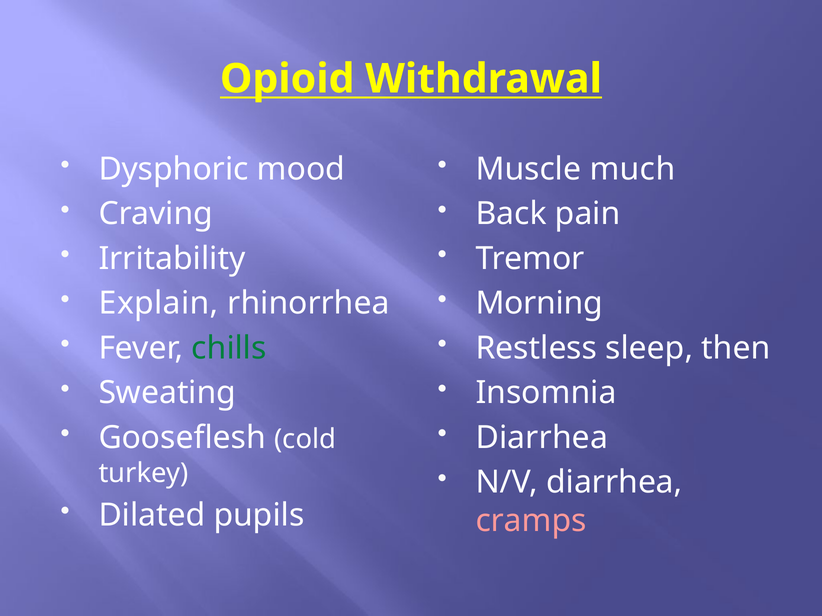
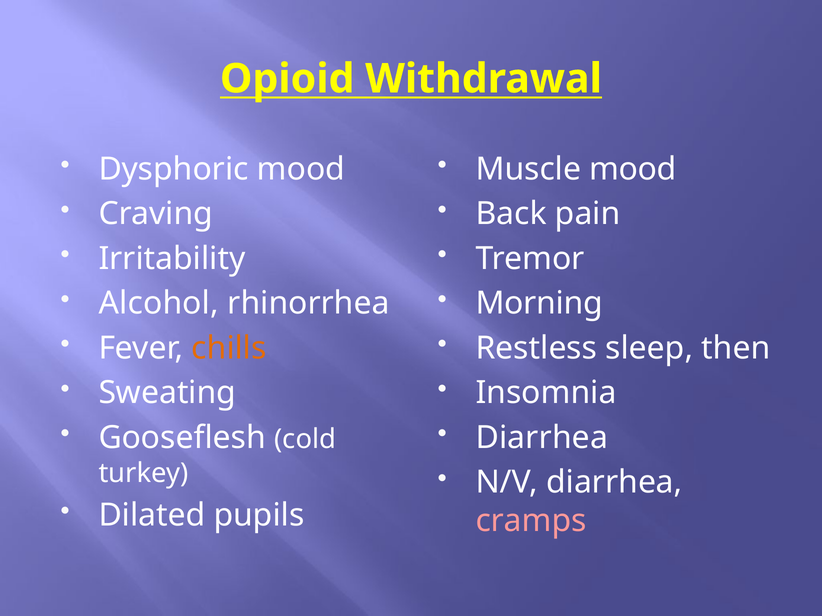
Muscle much: much -> mood
Explain: Explain -> Alcohol
chills colour: green -> orange
